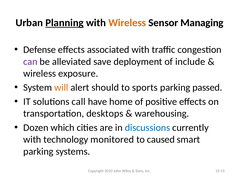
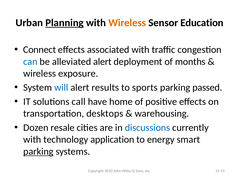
Managing: Managing -> Education
Defense: Defense -> Connect
can colour: purple -> blue
alleviated save: save -> alert
include: include -> months
will colour: orange -> blue
should: should -> results
which: which -> resale
monitored: monitored -> application
caused: caused -> energy
parking at (38, 152) underline: none -> present
